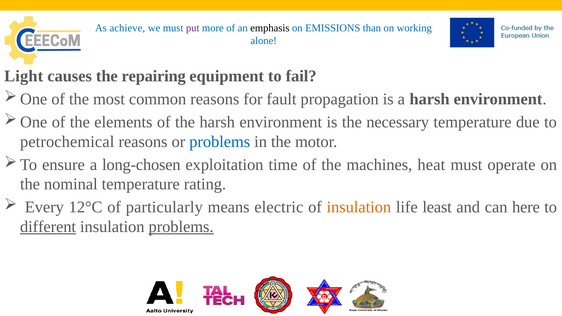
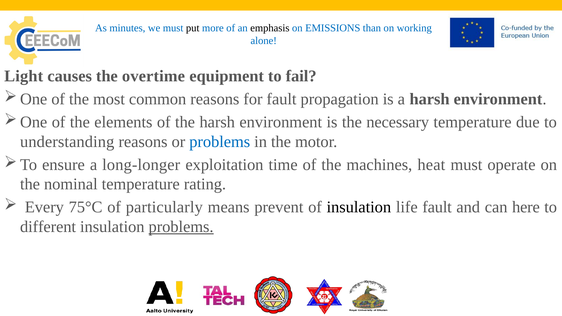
achieve: achieve -> minutes
put colour: purple -> black
repairing: repairing -> overtime
petrochemical: petrochemical -> understanding
long-chosen: long-chosen -> long-longer
12°C: 12°C -> 75°C
electric: electric -> prevent
insulation at (359, 207) colour: orange -> black
life least: least -> fault
different underline: present -> none
